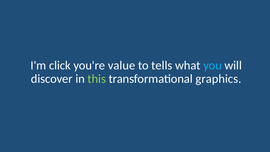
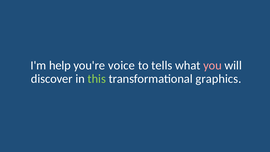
click: click -> help
value: value -> voice
you colour: light blue -> pink
